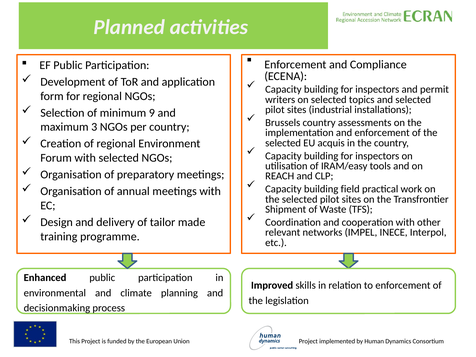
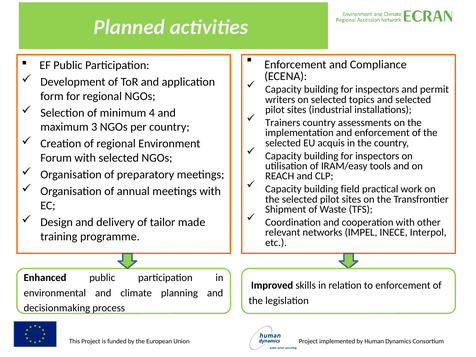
9: 9 -> 4
Brussels: Brussels -> Trainers
